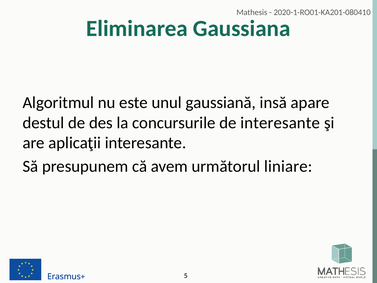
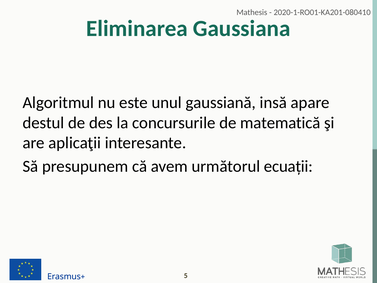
de interesante: interesante -> matematică
liniare: liniare -> ecuații
